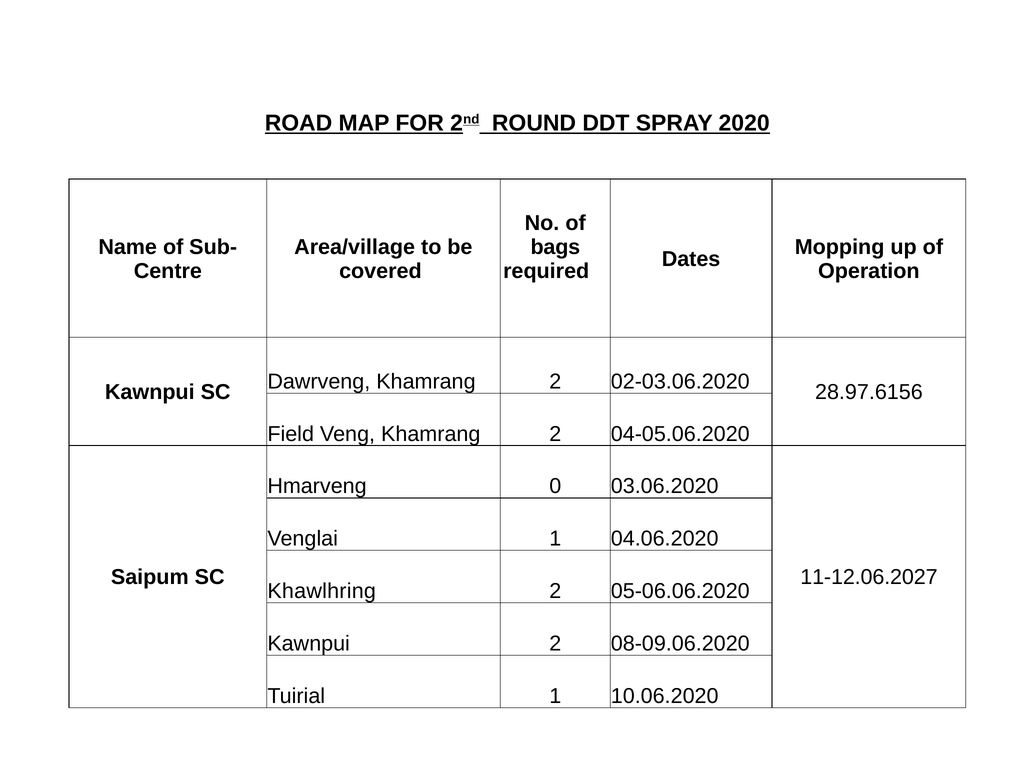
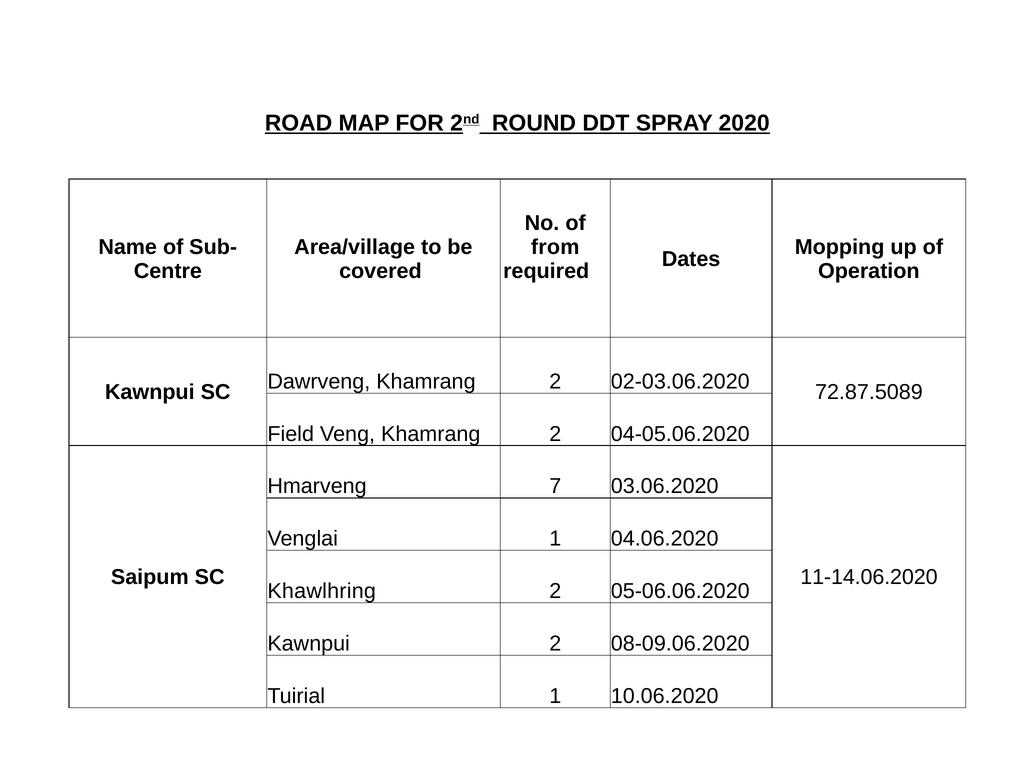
bags: bags -> from
28.97.6156: 28.97.6156 -> 72.87.5089
0: 0 -> 7
11-12.06.2027: 11-12.06.2027 -> 11-14.06.2020
